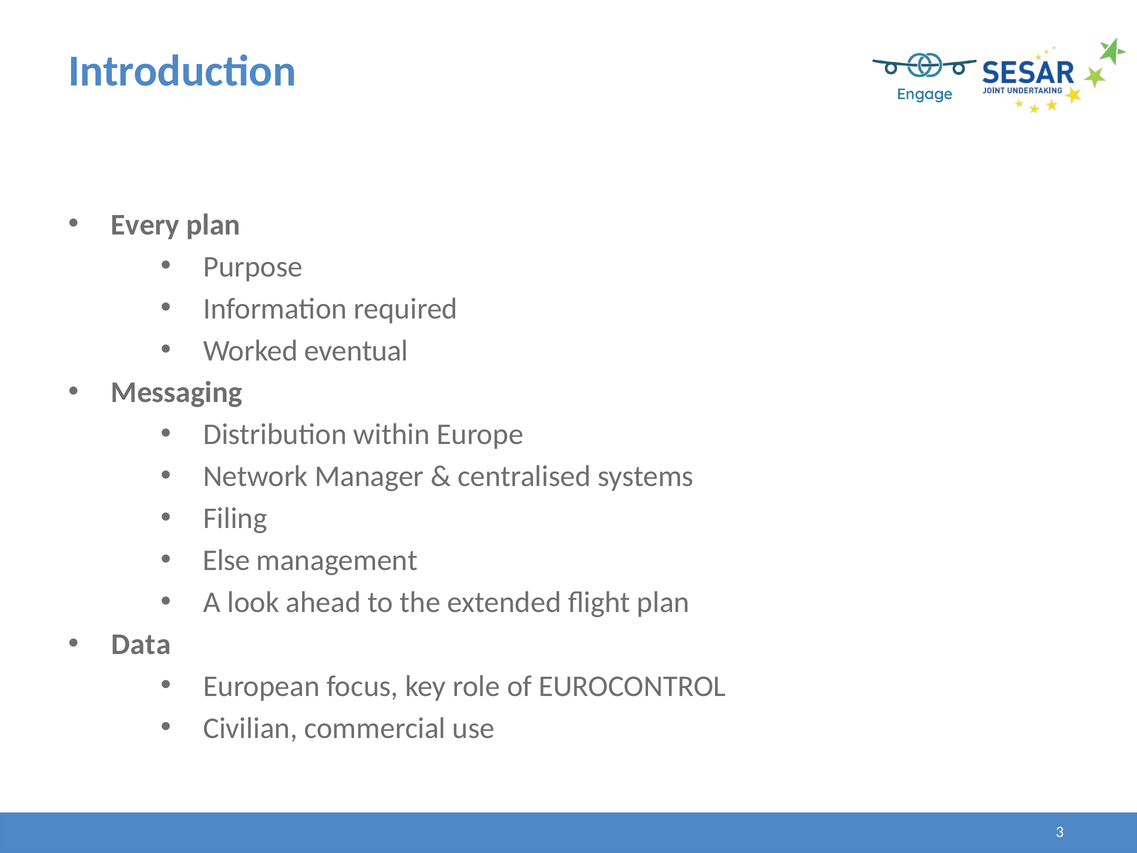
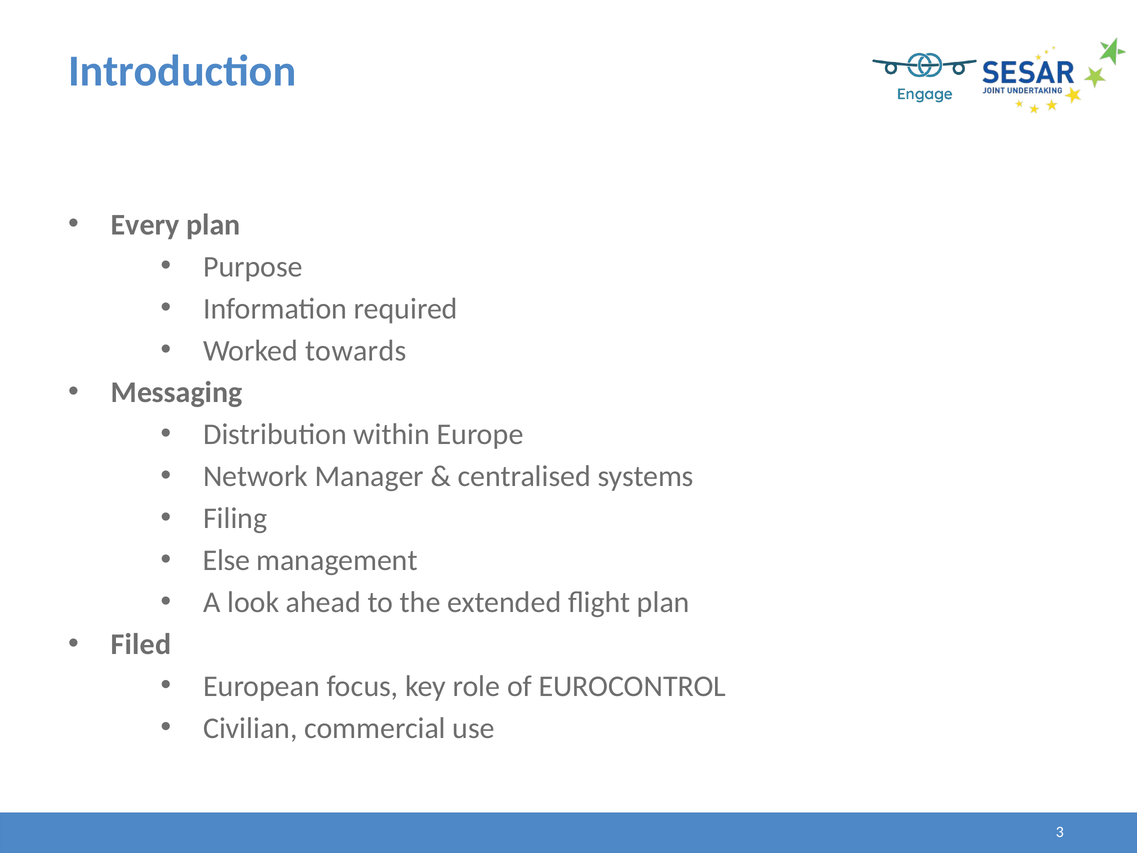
eventual: eventual -> towards
Data: Data -> Filed
